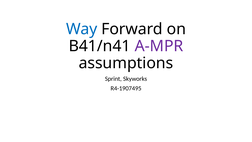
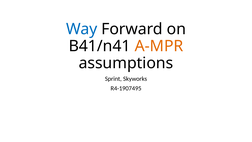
A-MPR colour: purple -> orange
